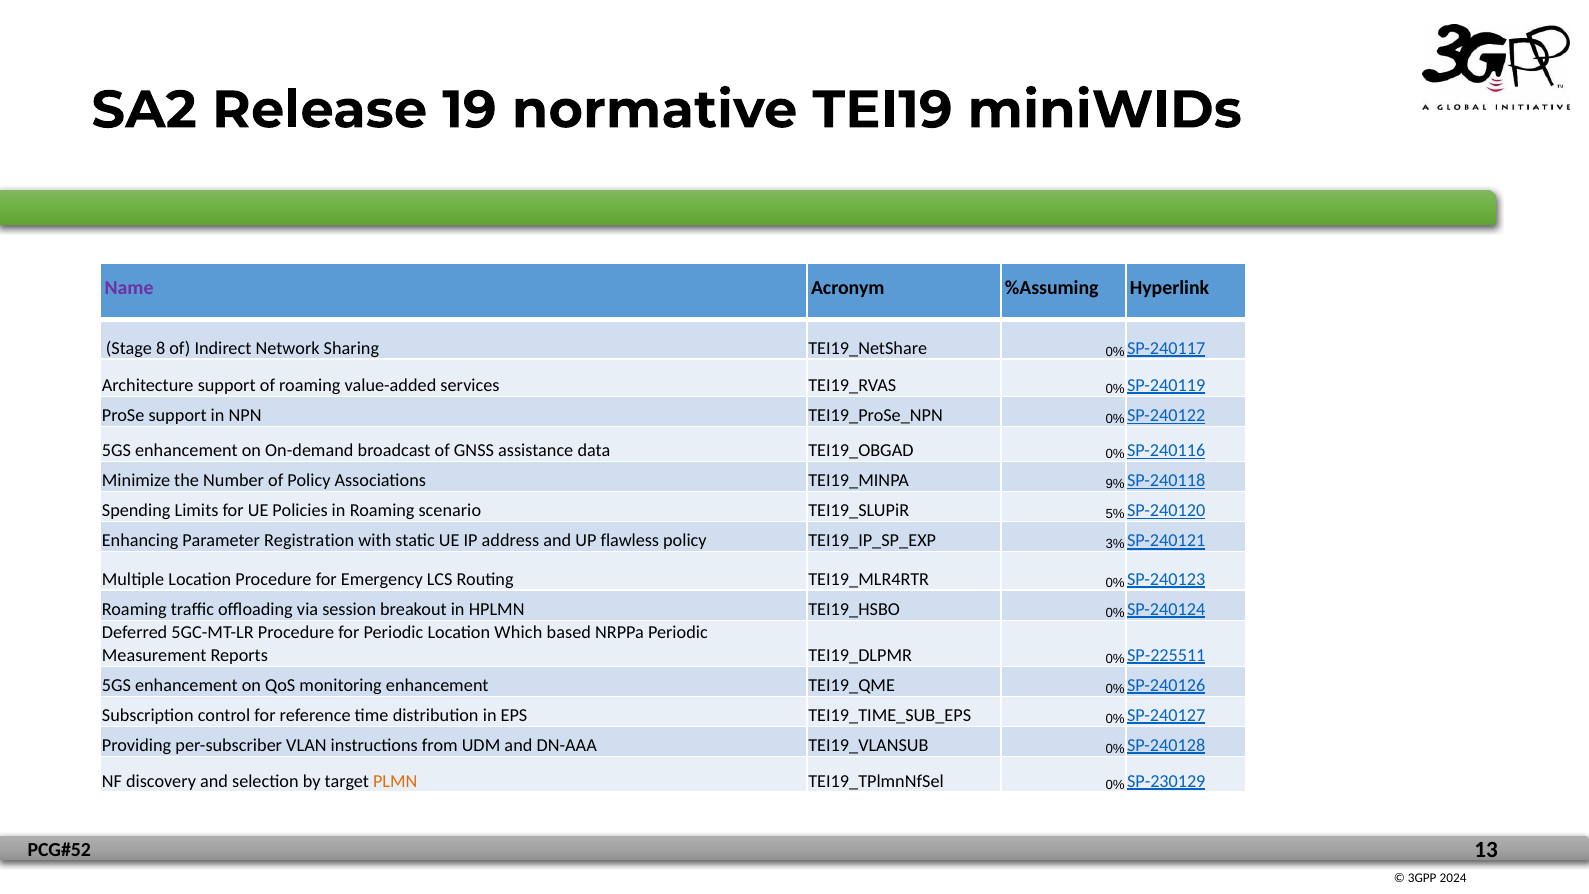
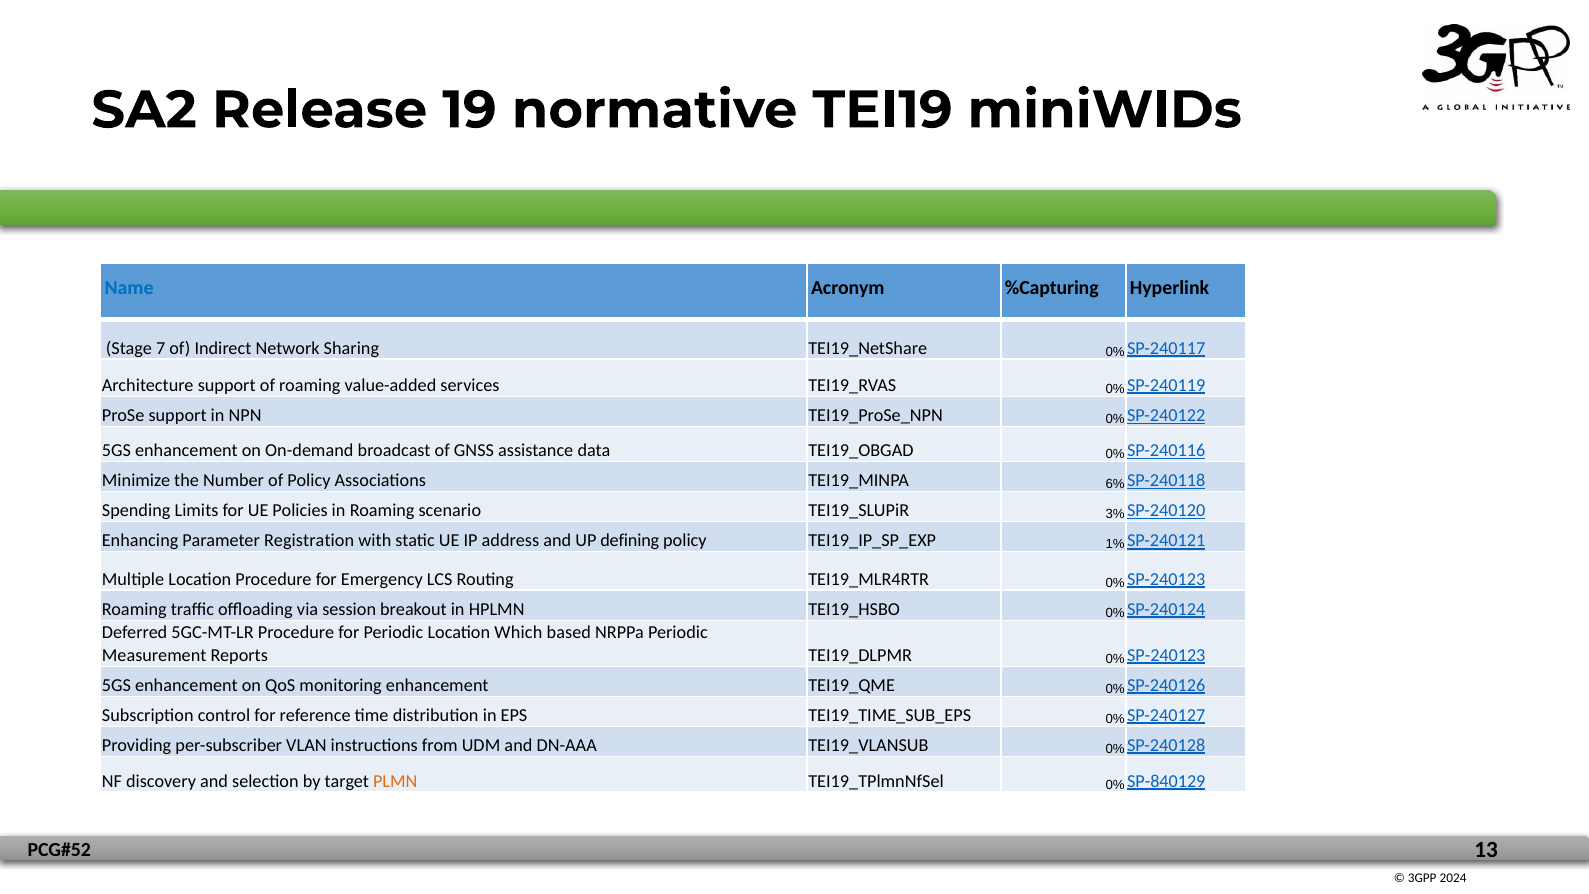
Name colour: purple -> blue
%Assuming: %Assuming -> %Capturing
8: 8 -> 7
9%: 9% -> 6%
5%: 5% -> 3%
flawless: flawless -> defining
3%: 3% -> 1%
SP-225511 at (1166, 655): SP-225511 -> SP-240123
SP-230129: SP-230129 -> SP-840129
